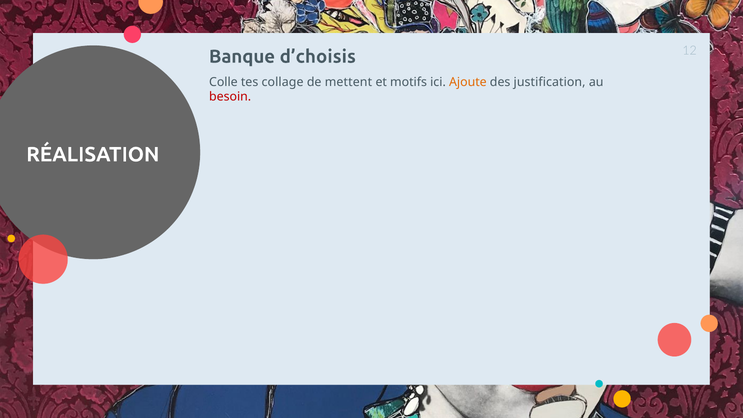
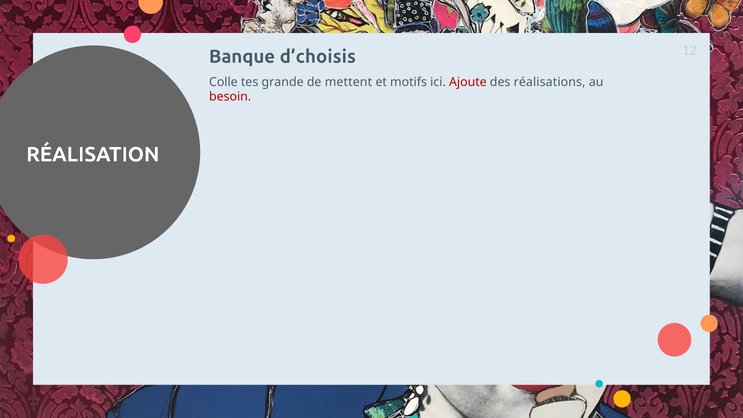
collage: collage -> grande
Ajoute colour: orange -> red
justification: justification -> réalisations
